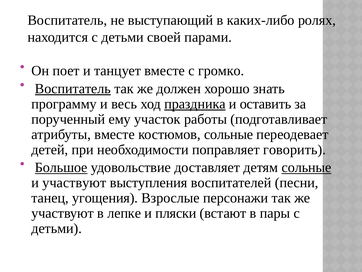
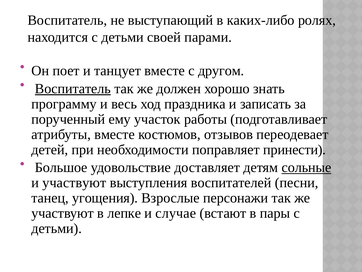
громко: громко -> другом
праздника underline: present -> none
оставить: оставить -> записать
костюмов сольные: сольные -> отзывов
говорить: говорить -> принести
Большое underline: present -> none
пляски: пляски -> случае
